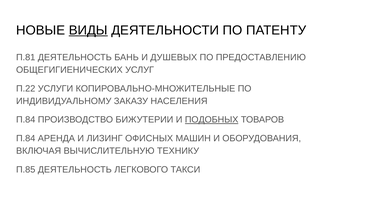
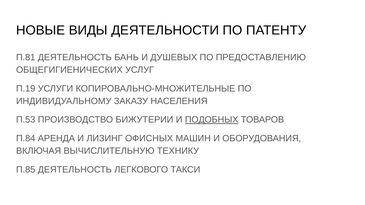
ВИДЫ underline: present -> none
П.22: П.22 -> П.19
П.84 at (26, 120): П.84 -> П.53
